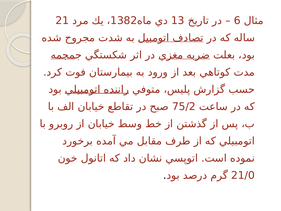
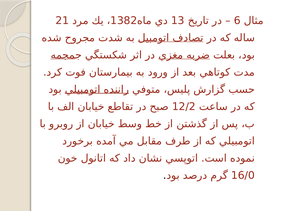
75/2: 75/2 -> 12/2
21/0: 21/0 -> 16/0
